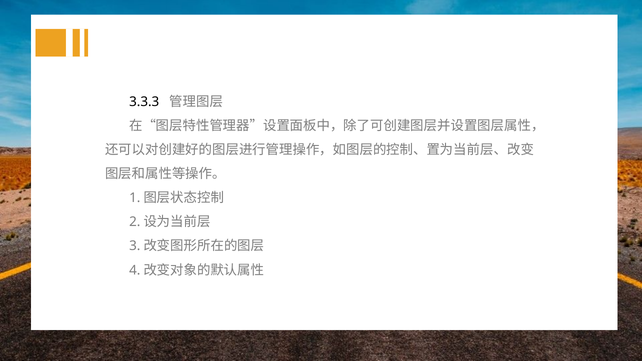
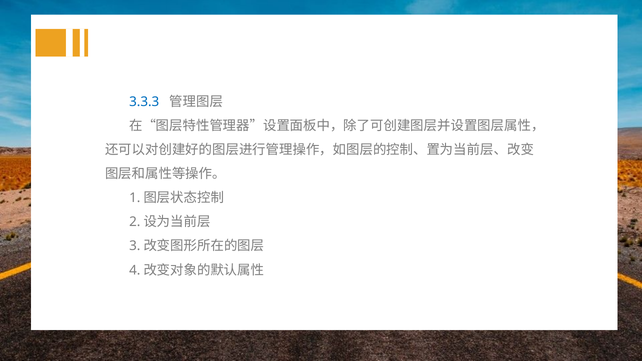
3.3.3 colour: black -> blue
